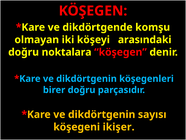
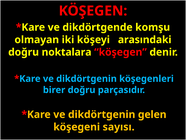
sayısı: sayısı -> gelen
ikişer: ikişer -> sayısı
